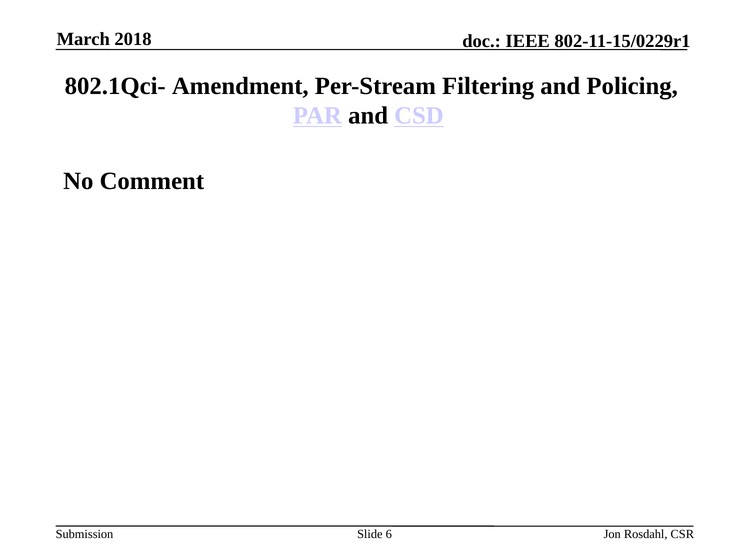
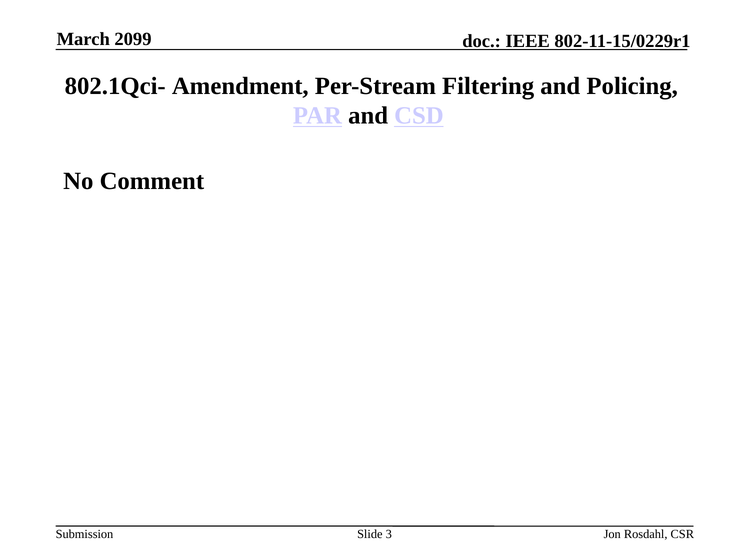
2018: 2018 -> 2099
6: 6 -> 3
